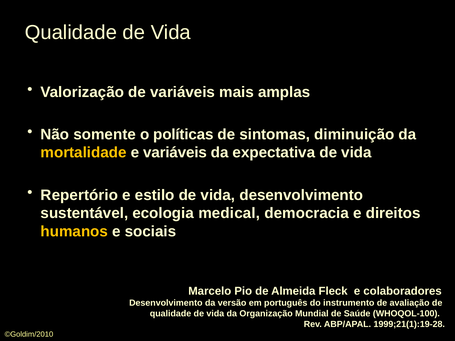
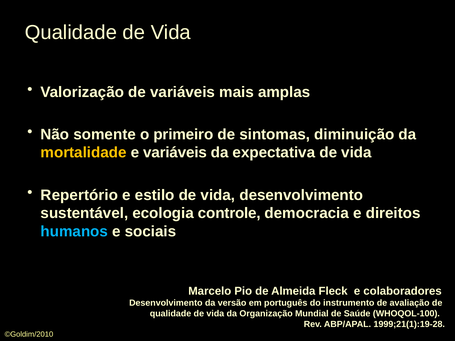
políticas: políticas -> primeiro
medical: medical -> controle
humanos colour: yellow -> light blue
